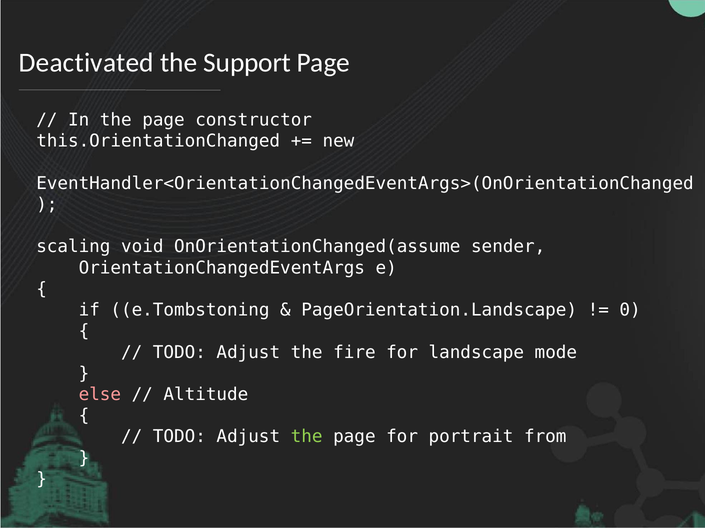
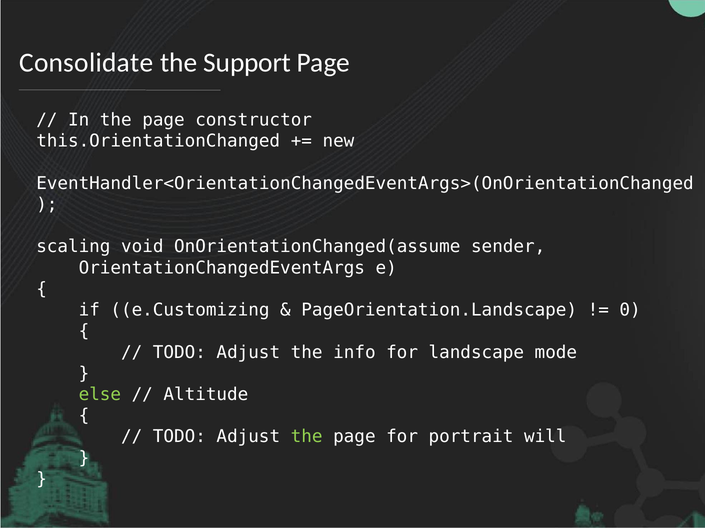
Deactivated: Deactivated -> Consolidate
e.Tombstoning: e.Tombstoning -> e.Customizing
fire: fire -> info
else colour: pink -> light green
from: from -> will
